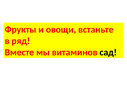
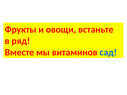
сад colour: black -> blue
